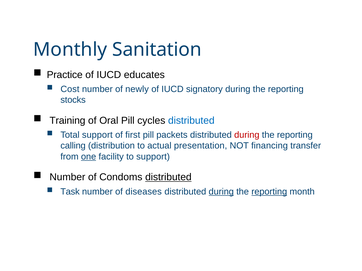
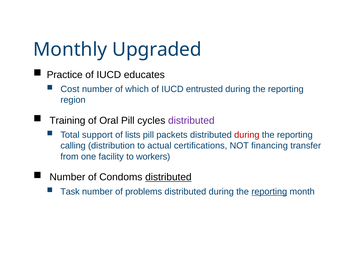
Sanitation: Sanitation -> Upgraded
newly: newly -> which
signatory: signatory -> entrusted
stocks: stocks -> region
distributed at (191, 121) colour: blue -> purple
first: first -> lists
presentation: presentation -> certifications
one underline: present -> none
to support: support -> workers
diseases: diseases -> problems
during at (221, 192) underline: present -> none
